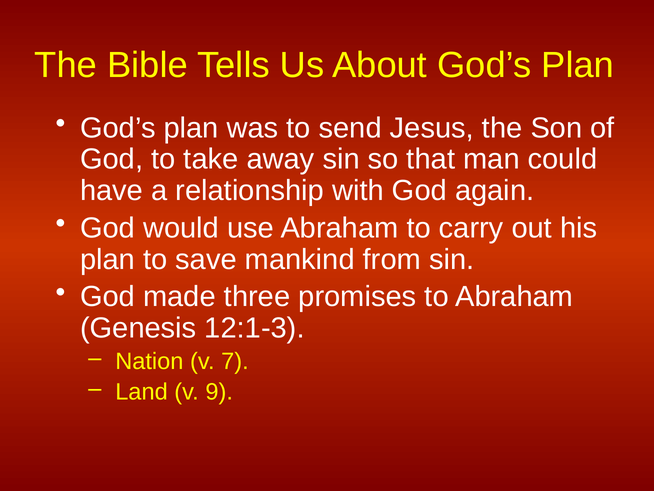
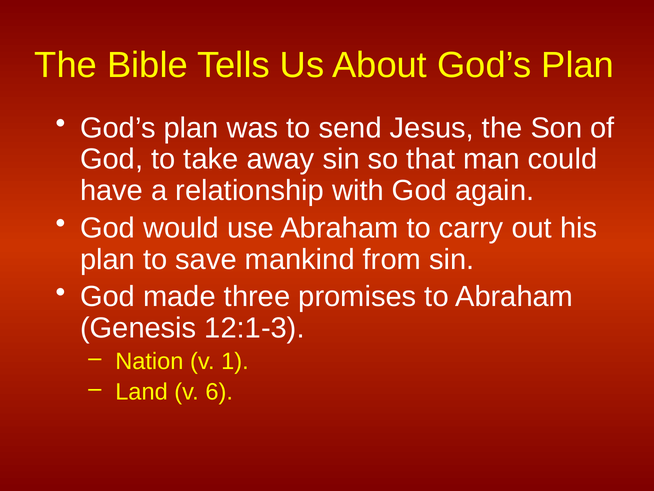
7: 7 -> 1
9: 9 -> 6
